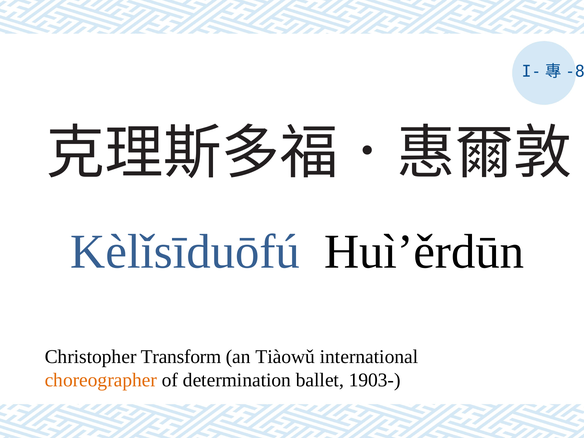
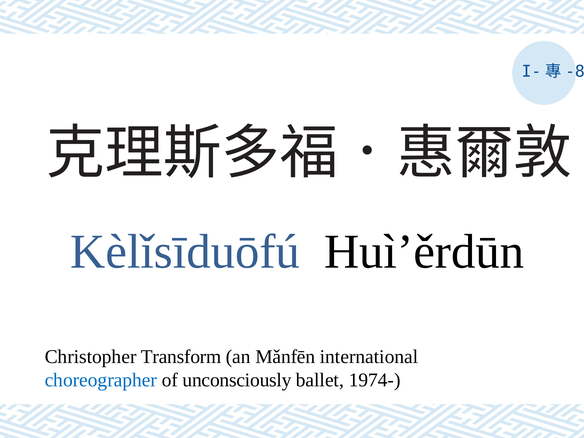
Tiàowǔ: Tiàowǔ -> Mǎnfēn
choreographer colour: orange -> blue
determination: determination -> unconsciously
1903-: 1903- -> 1974-
